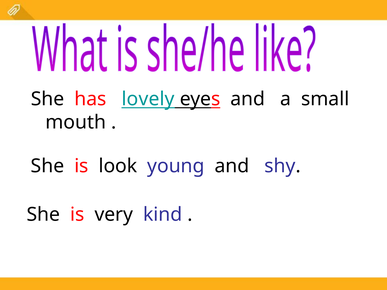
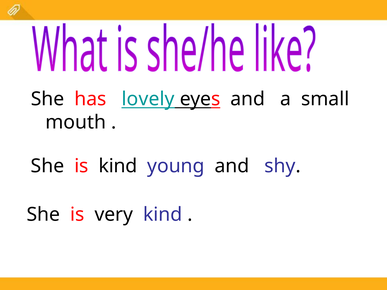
is look: look -> kind
